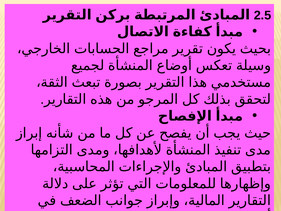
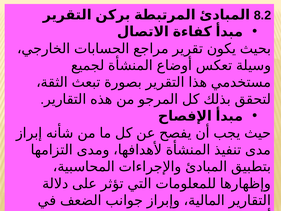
2.5: 2.5 -> 8.2
